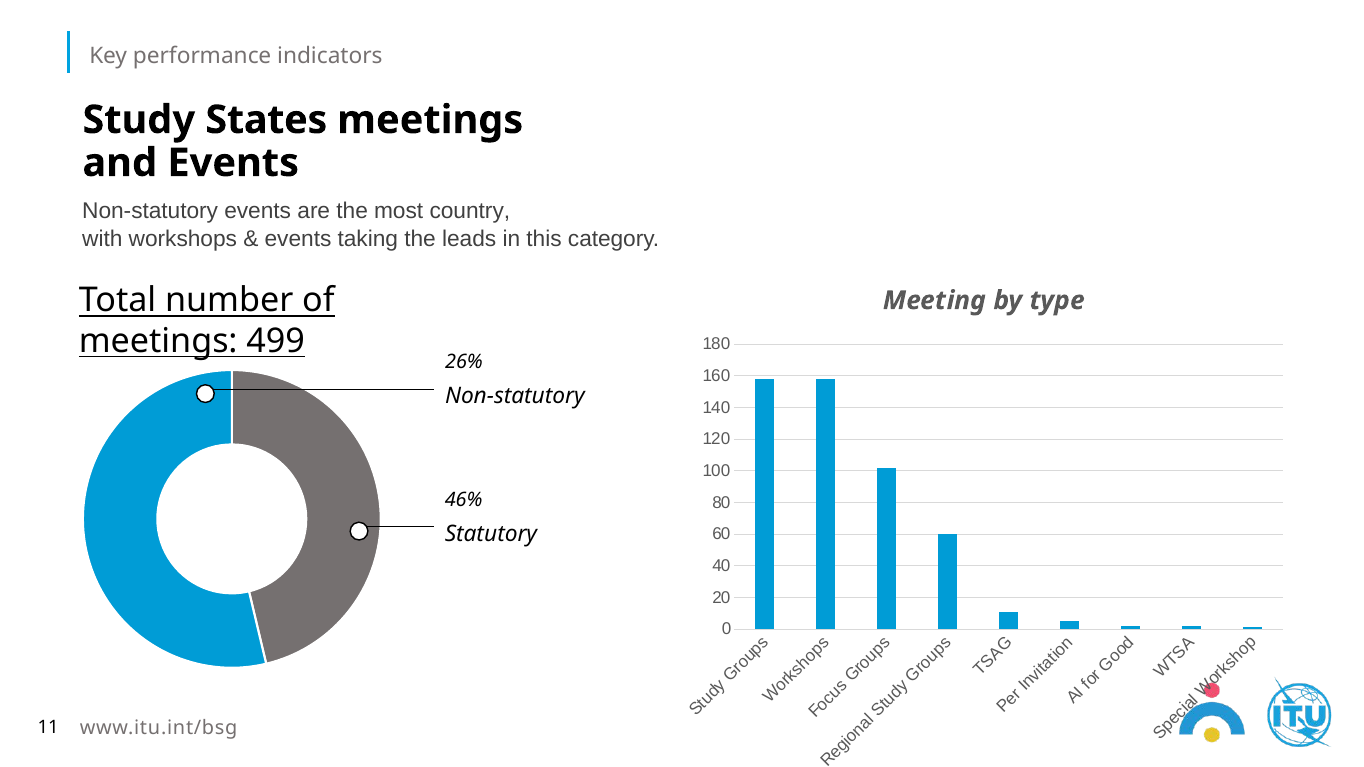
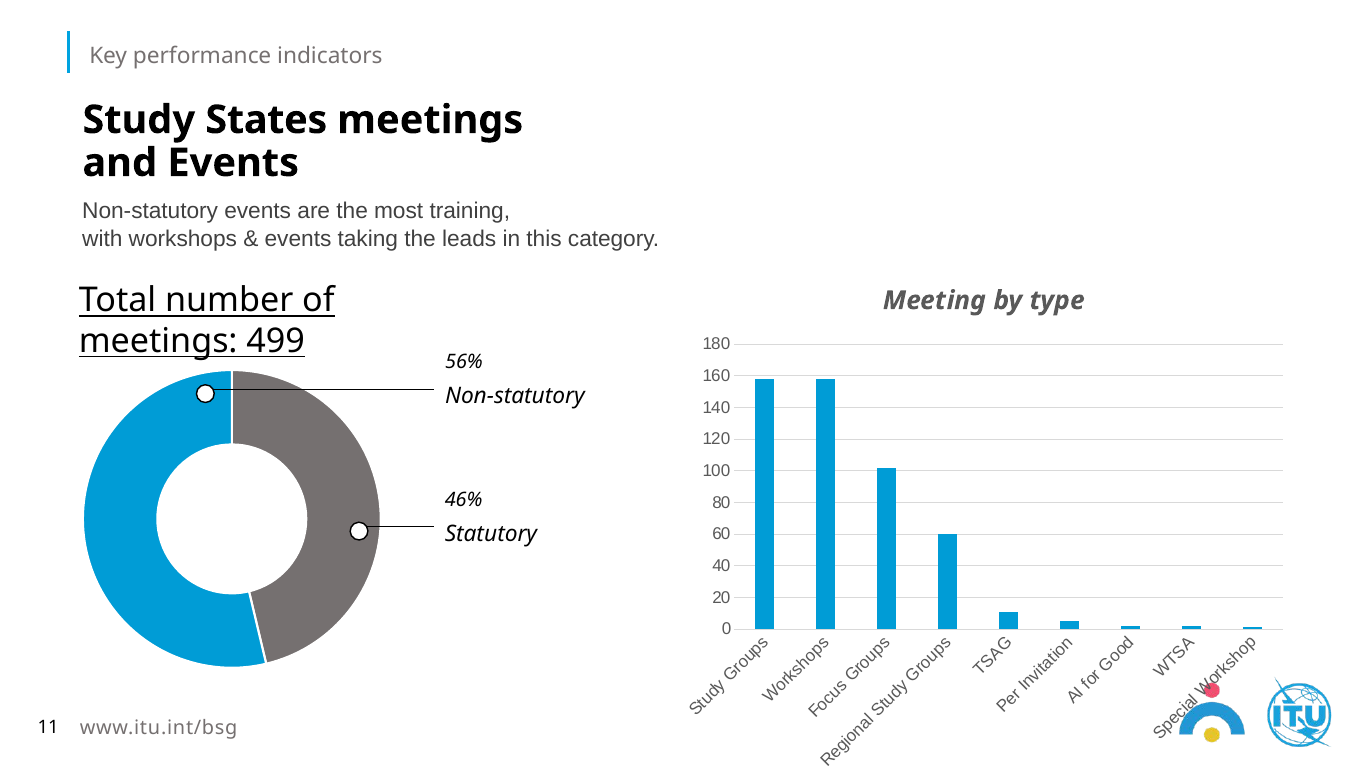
country: country -> training
26%: 26% -> 56%
